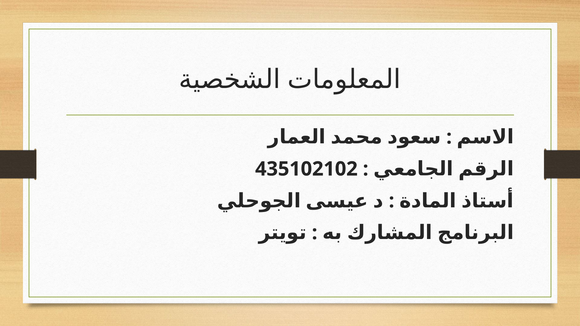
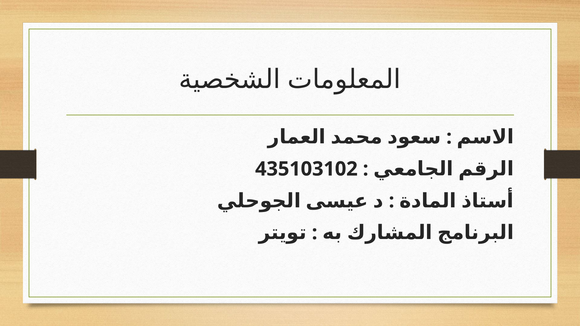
435102102: 435102102 -> 435103102
